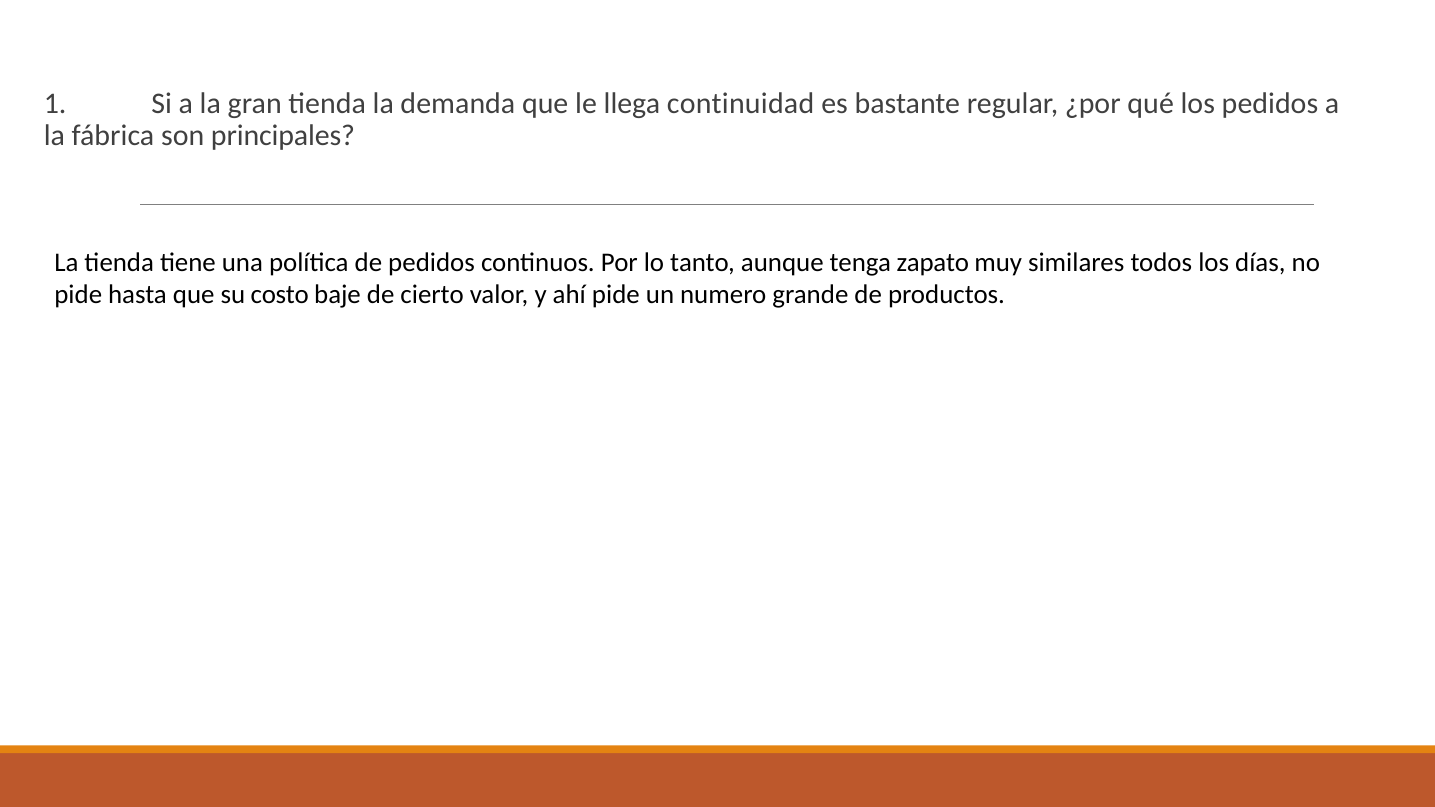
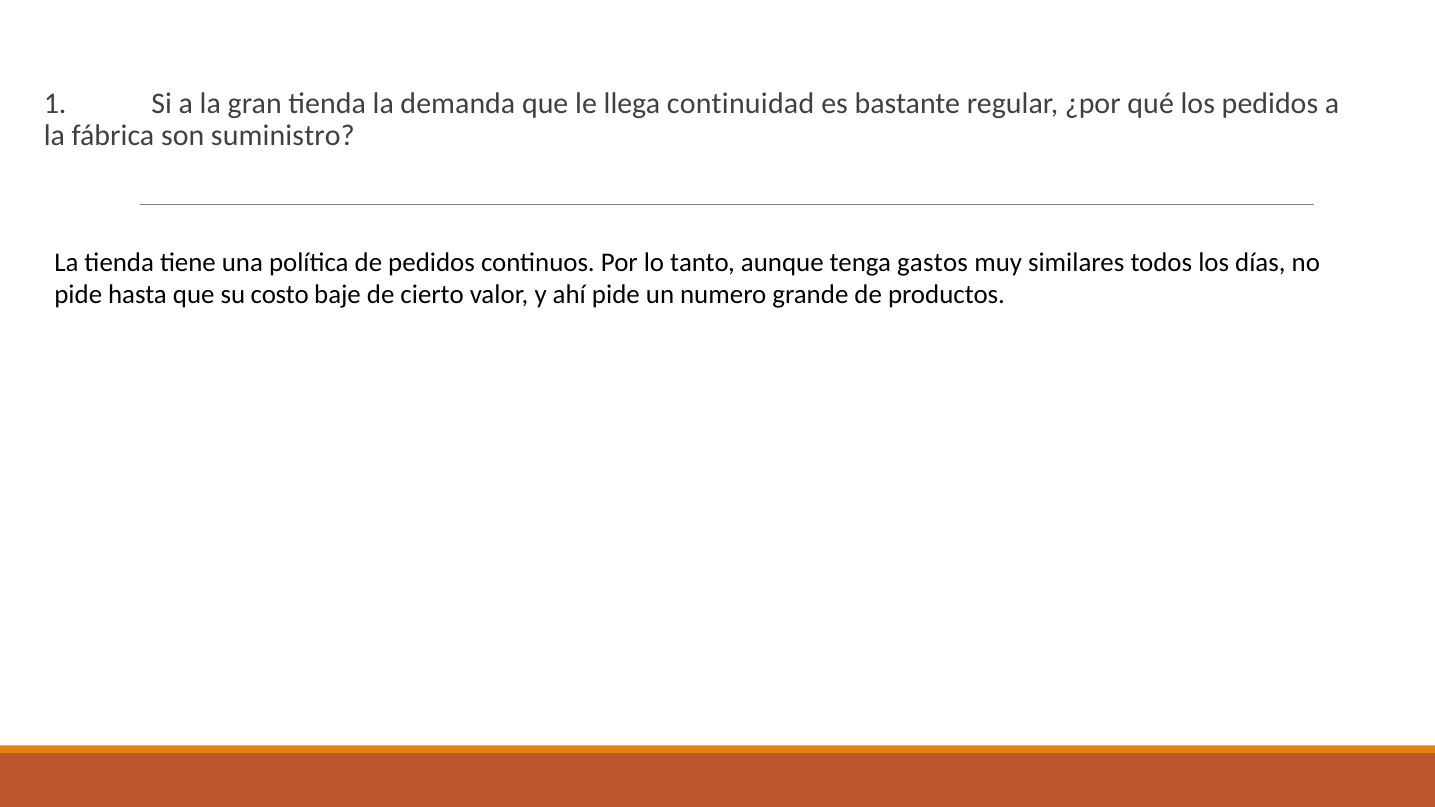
principales: principales -> suministro
zapato: zapato -> gastos
